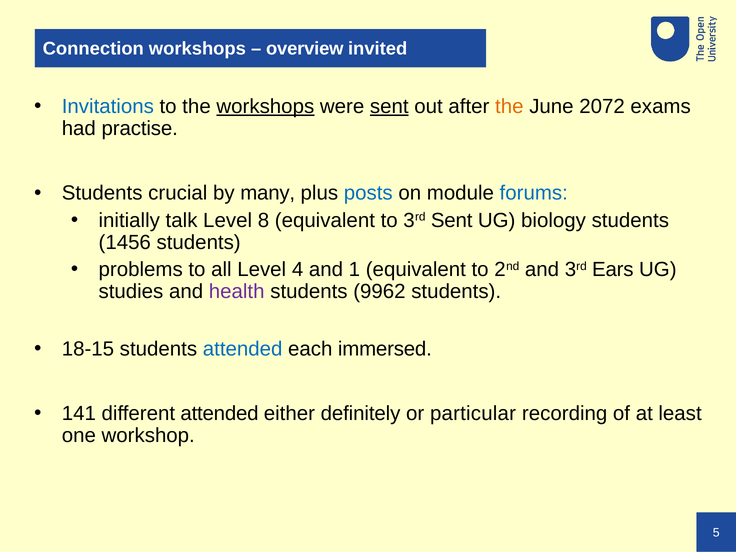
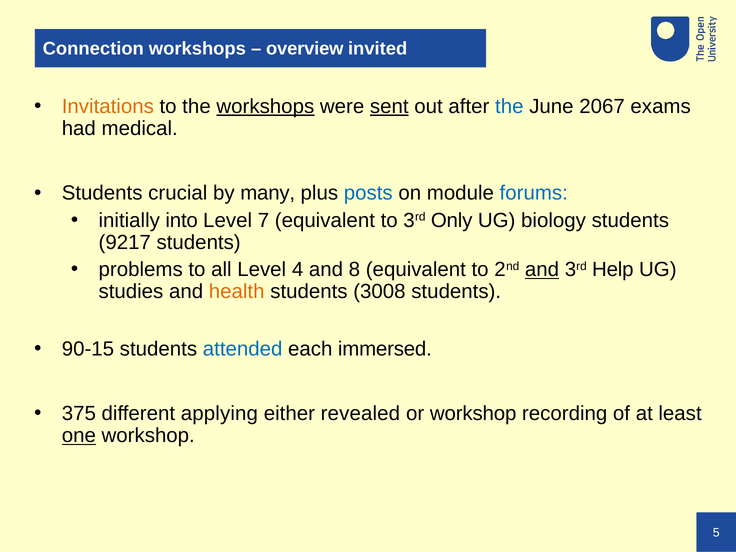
Invitations colour: blue -> orange
the at (509, 106) colour: orange -> blue
2072: 2072 -> 2067
practise: practise -> medical
talk: talk -> into
8: 8 -> 7
3rd Sent: Sent -> Only
1456: 1456 -> 9217
1: 1 -> 8
and at (542, 270) underline: none -> present
Ears: Ears -> Help
health colour: purple -> orange
9962: 9962 -> 3008
18-15: 18-15 -> 90-15
141: 141 -> 375
different attended: attended -> applying
definitely: definitely -> revealed
or particular: particular -> workshop
one underline: none -> present
